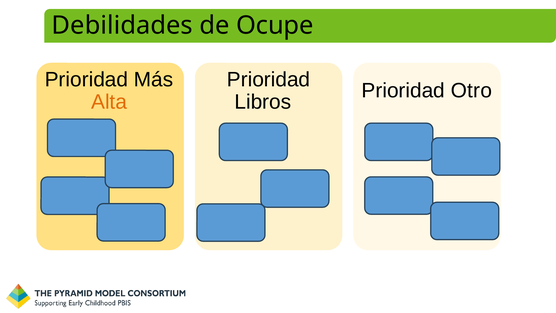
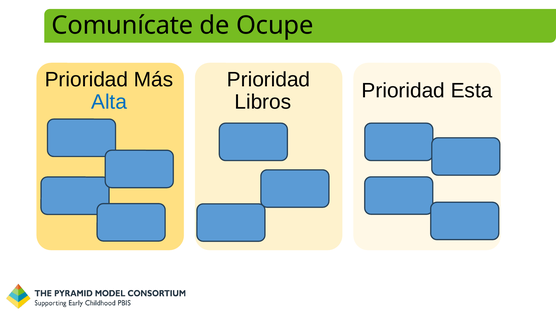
Debilidades: Debilidades -> Comunícate
Otro: Otro -> Esta
Alta colour: orange -> blue
